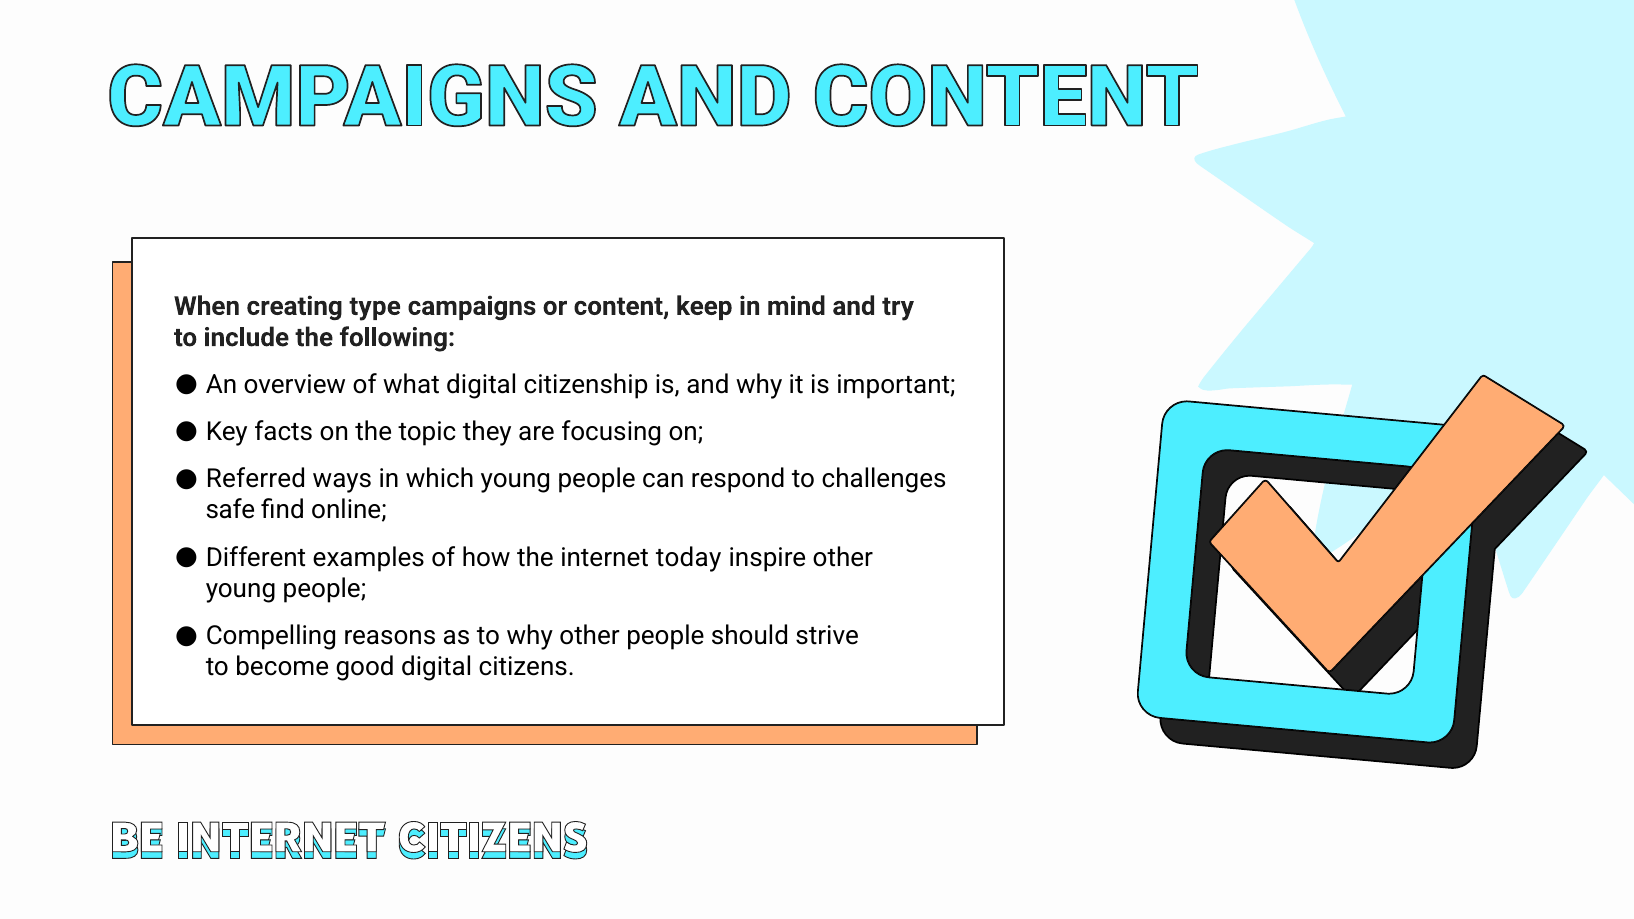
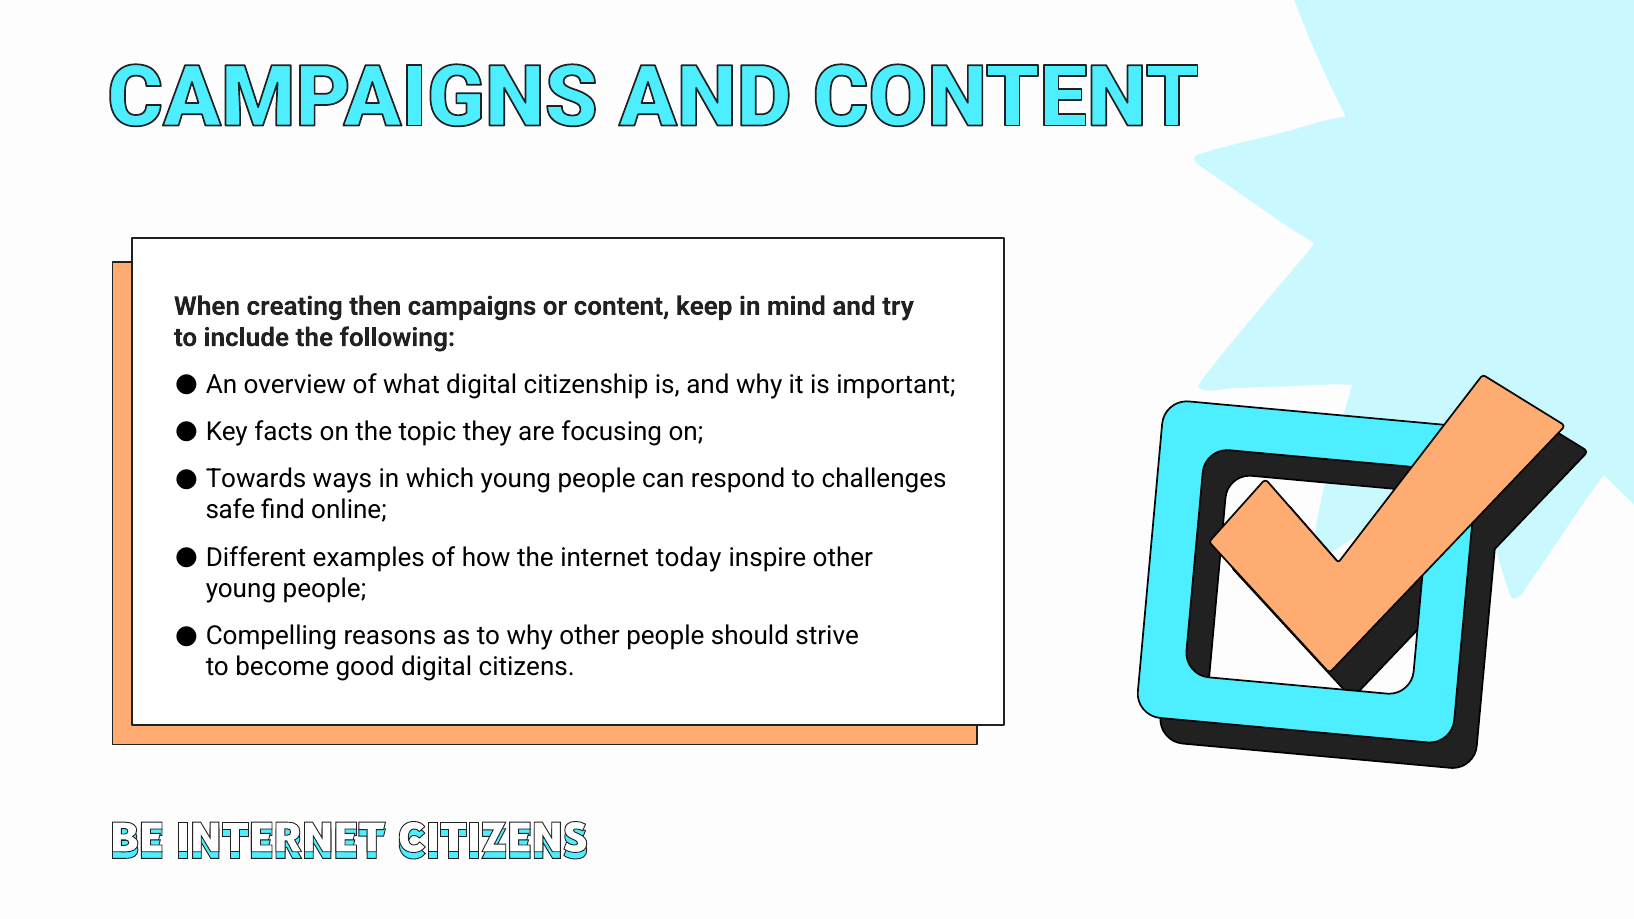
type: type -> then
Referred: Referred -> Towards
